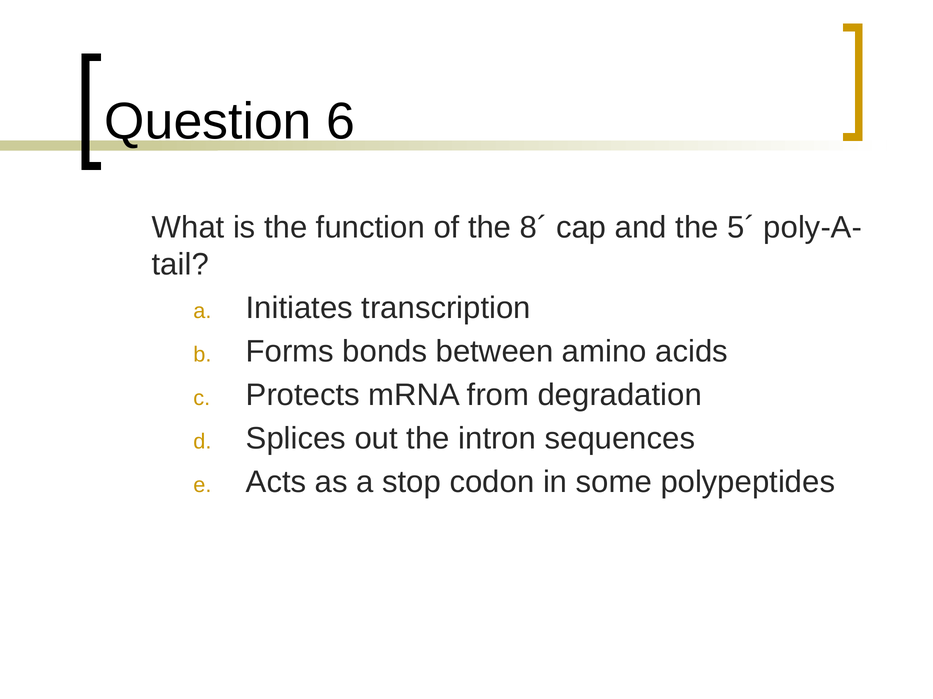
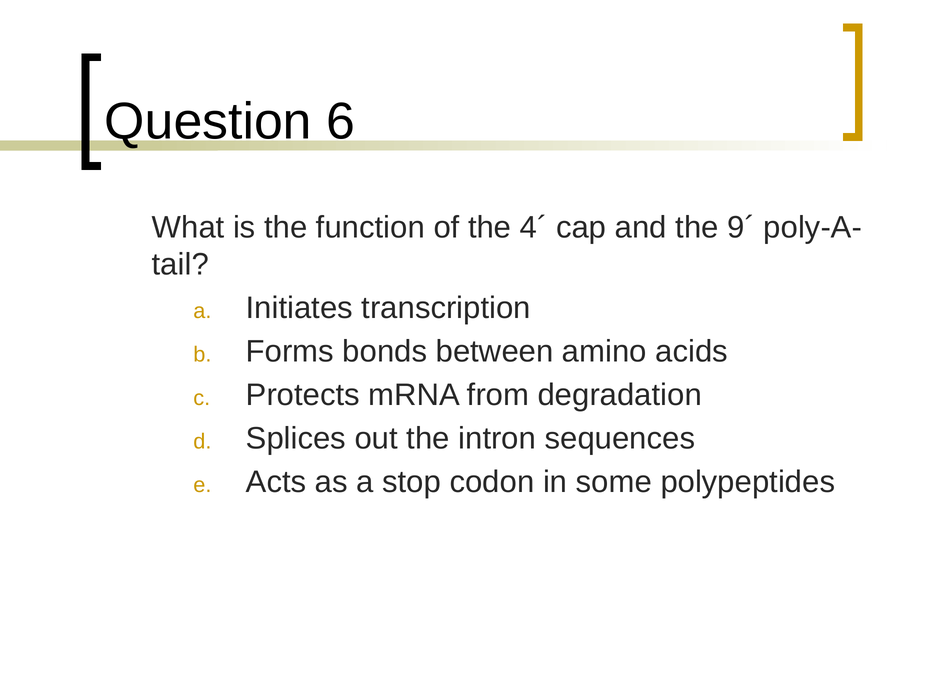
8´: 8´ -> 4´
5´: 5´ -> 9´
